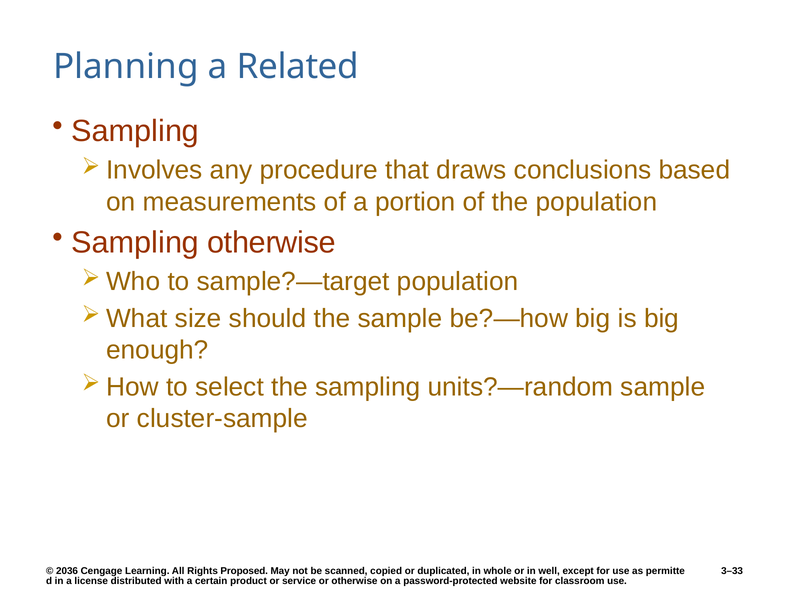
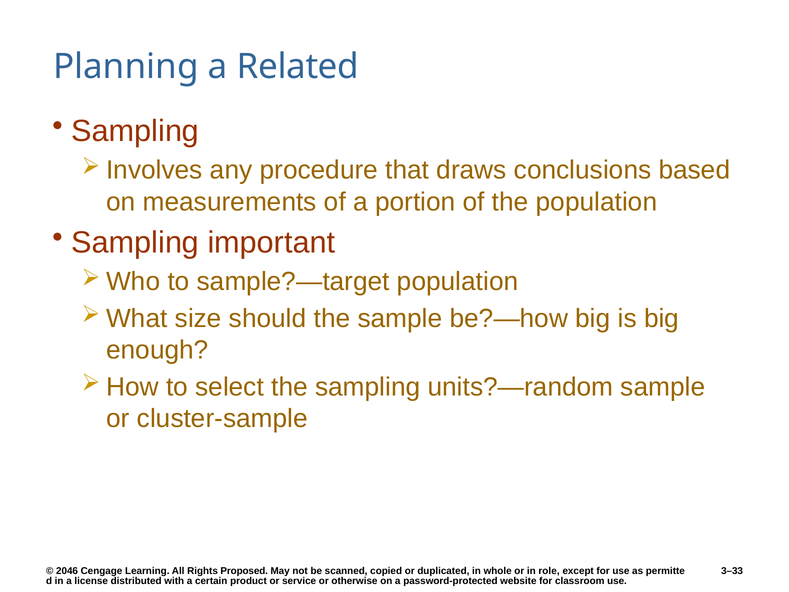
Sampling otherwise: otherwise -> important
2036: 2036 -> 2046
well: well -> role
